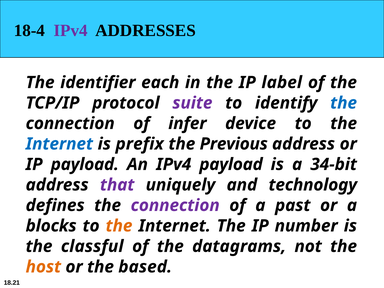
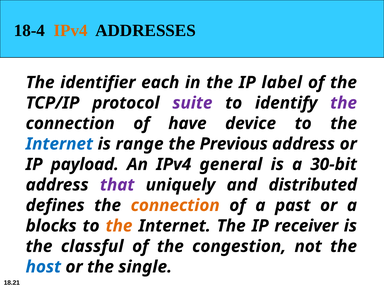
IPv4 at (71, 30) colour: purple -> orange
the at (344, 103) colour: blue -> purple
infer: infer -> have
prefix: prefix -> range
IPv4 payload: payload -> general
34-bit: 34-bit -> 30-bit
technology: technology -> distributed
connection at (175, 205) colour: purple -> orange
number: number -> receiver
datagrams: datagrams -> congestion
host colour: orange -> blue
based: based -> single
